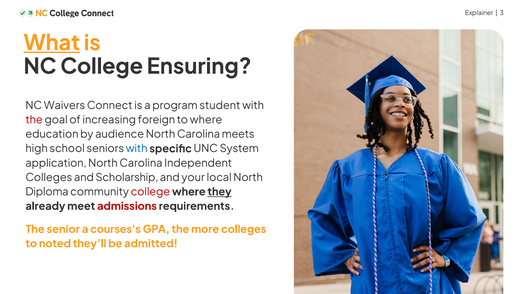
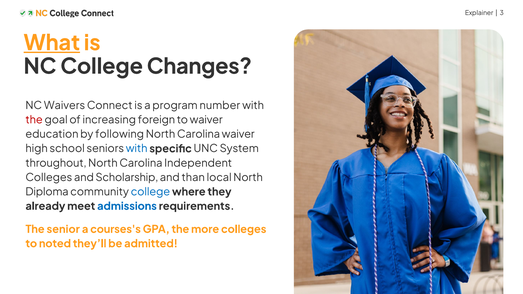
Ensuring: Ensuring -> Changes
student: student -> number
to where: where -> waiver
audience: audience -> following
Carolina meets: meets -> waiver
application: application -> throughout
your: your -> than
college at (150, 192) colour: red -> blue
they underline: present -> none
admissions colour: red -> blue
